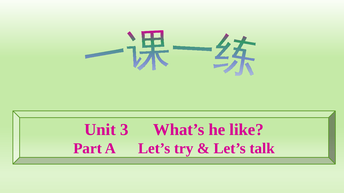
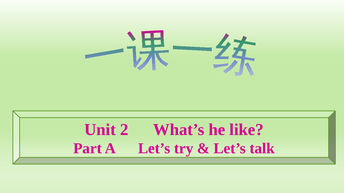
3: 3 -> 2
